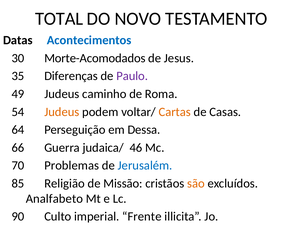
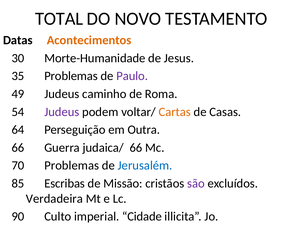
Acontecimentos colour: blue -> orange
Morte-Acomodados: Morte-Acomodados -> Morte-Humanidade
35 Diferenças: Diferenças -> Problemas
Judeus at (62, 111) colour: orange -> purple
Dessa: Dessa -> Outra
judaica/ 46: 46 -> 66
Religião: Religião -> Escribas
são colour: orange -> purple
Analfabeto: Analfabeto -> Verdadeira
Frente: Frente -> Cidade
